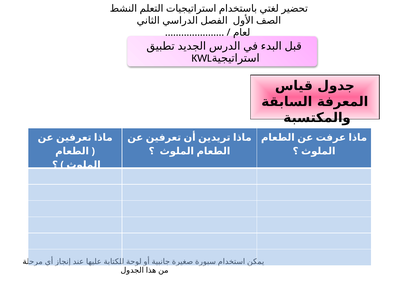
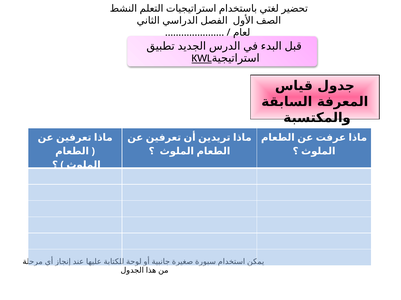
KWL at (202, 58) underline: none -> present
